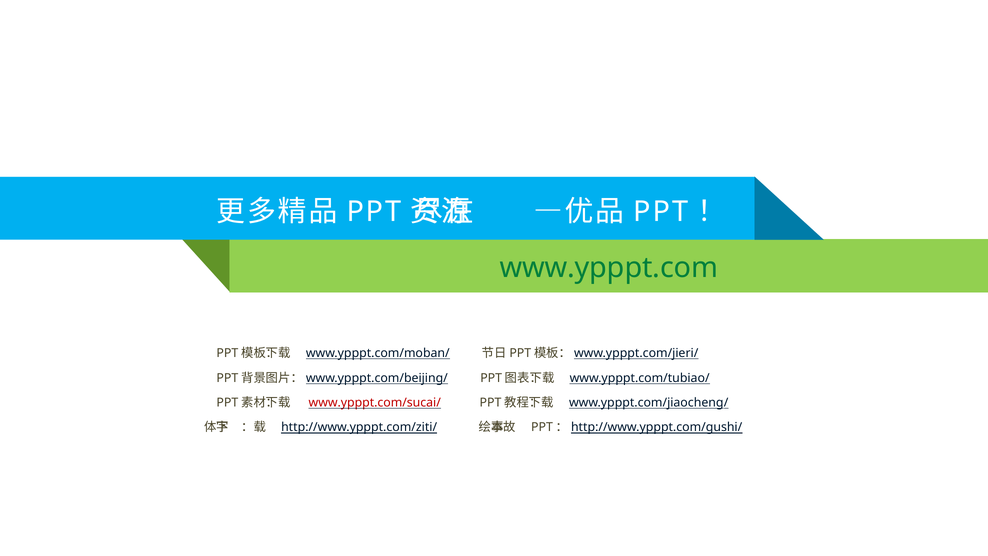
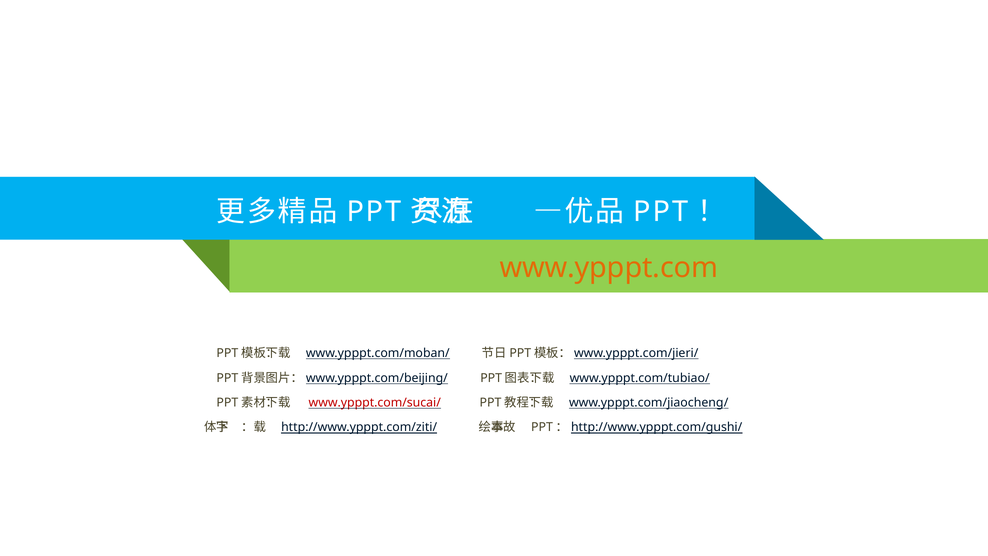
www.ypppt.com colour: green -> orange
